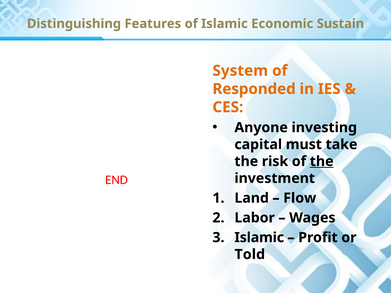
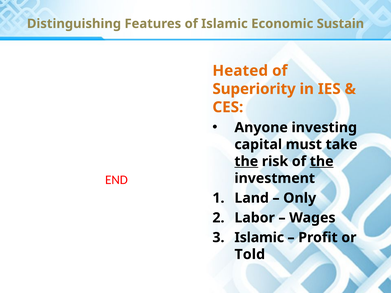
System: System -> Heated
Responded: Responded -> Superiority
the at (246, 162) underline: none -> present
Flow: Flow -> Only
